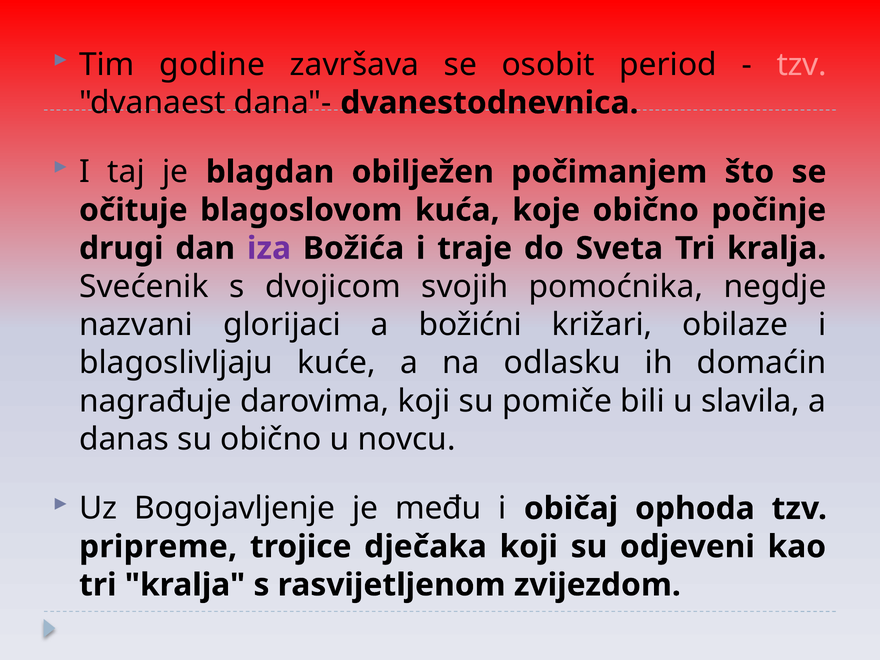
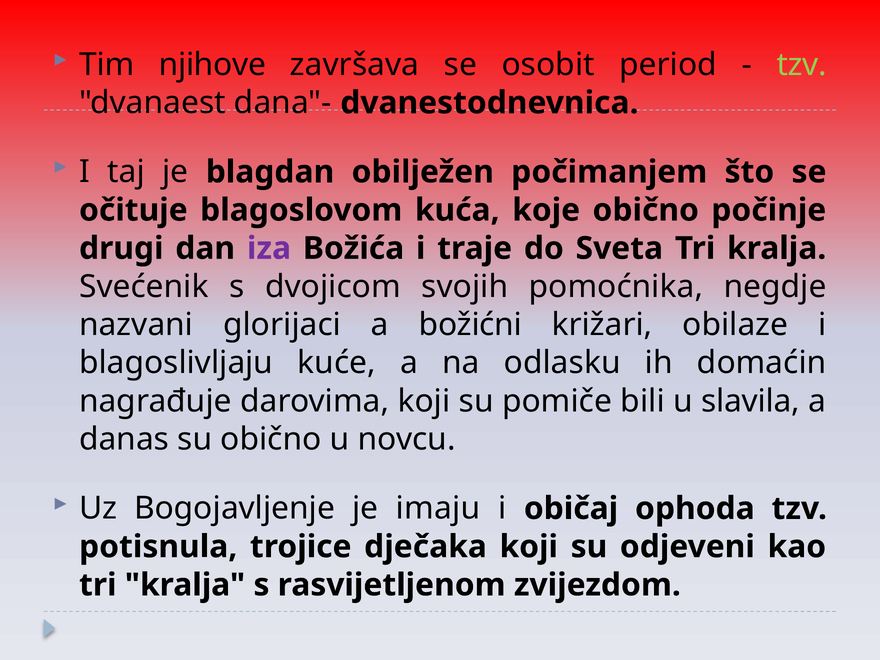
godine: godine -> njihove
tzv at (802, 65) colour: pink -> light green
među: među -> imaju
pripreme: pripreme -> potisnula
